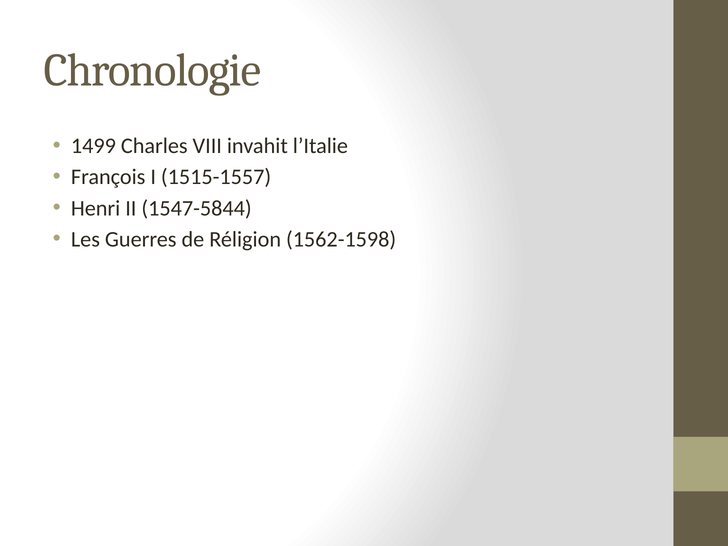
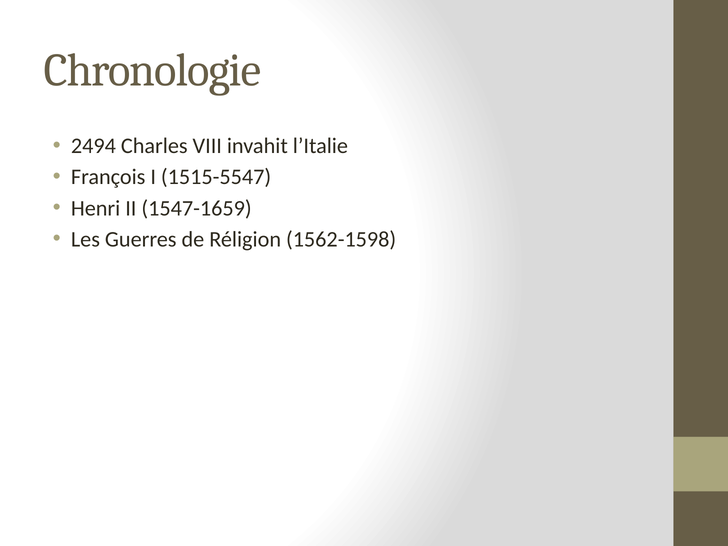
1499: 1499 -> 2494
1515-1557: 1515-1557 -> 1515-5547
1547-5844: 1547-5844 -> 1547-1659
